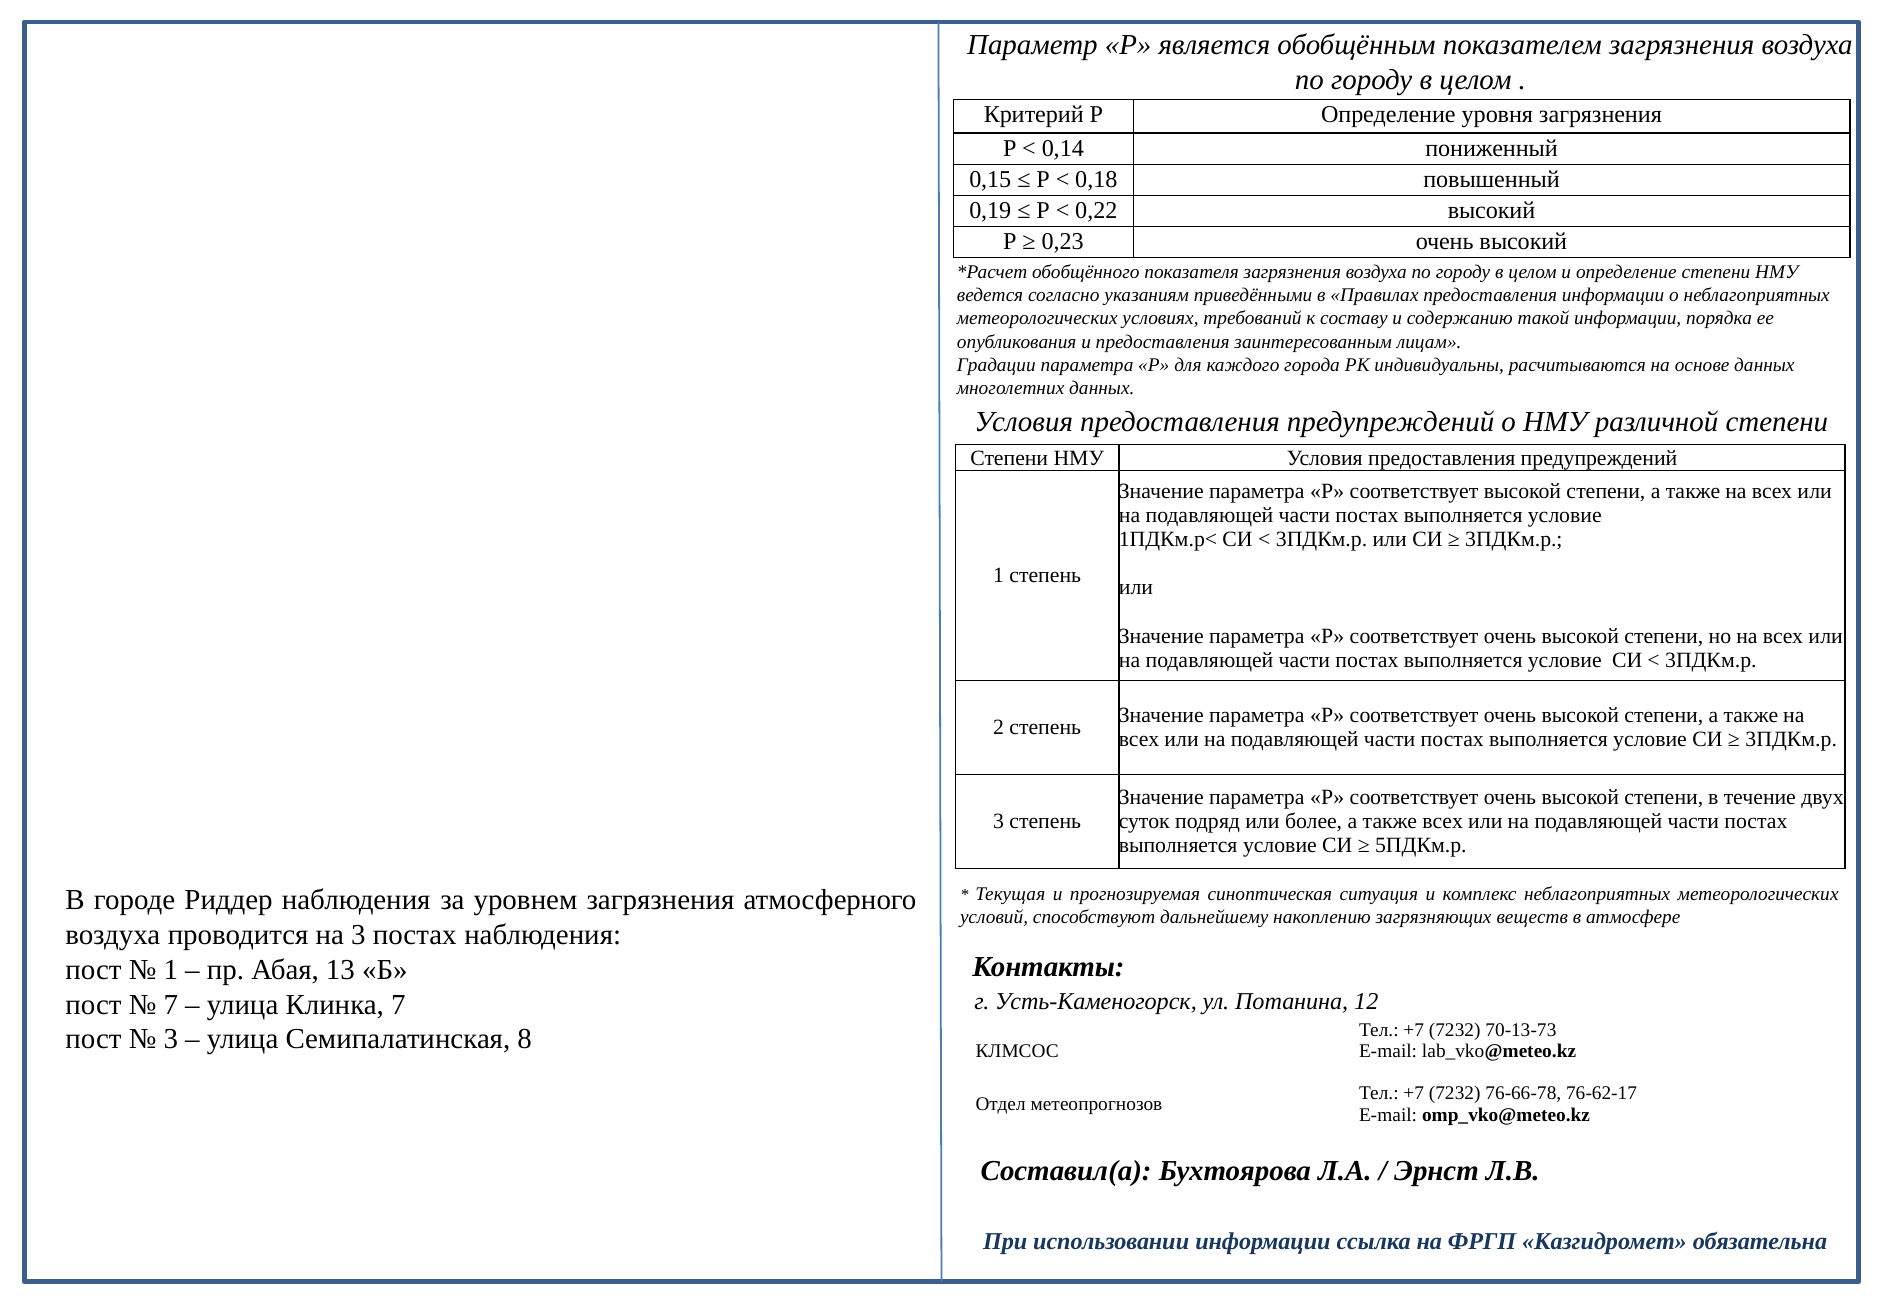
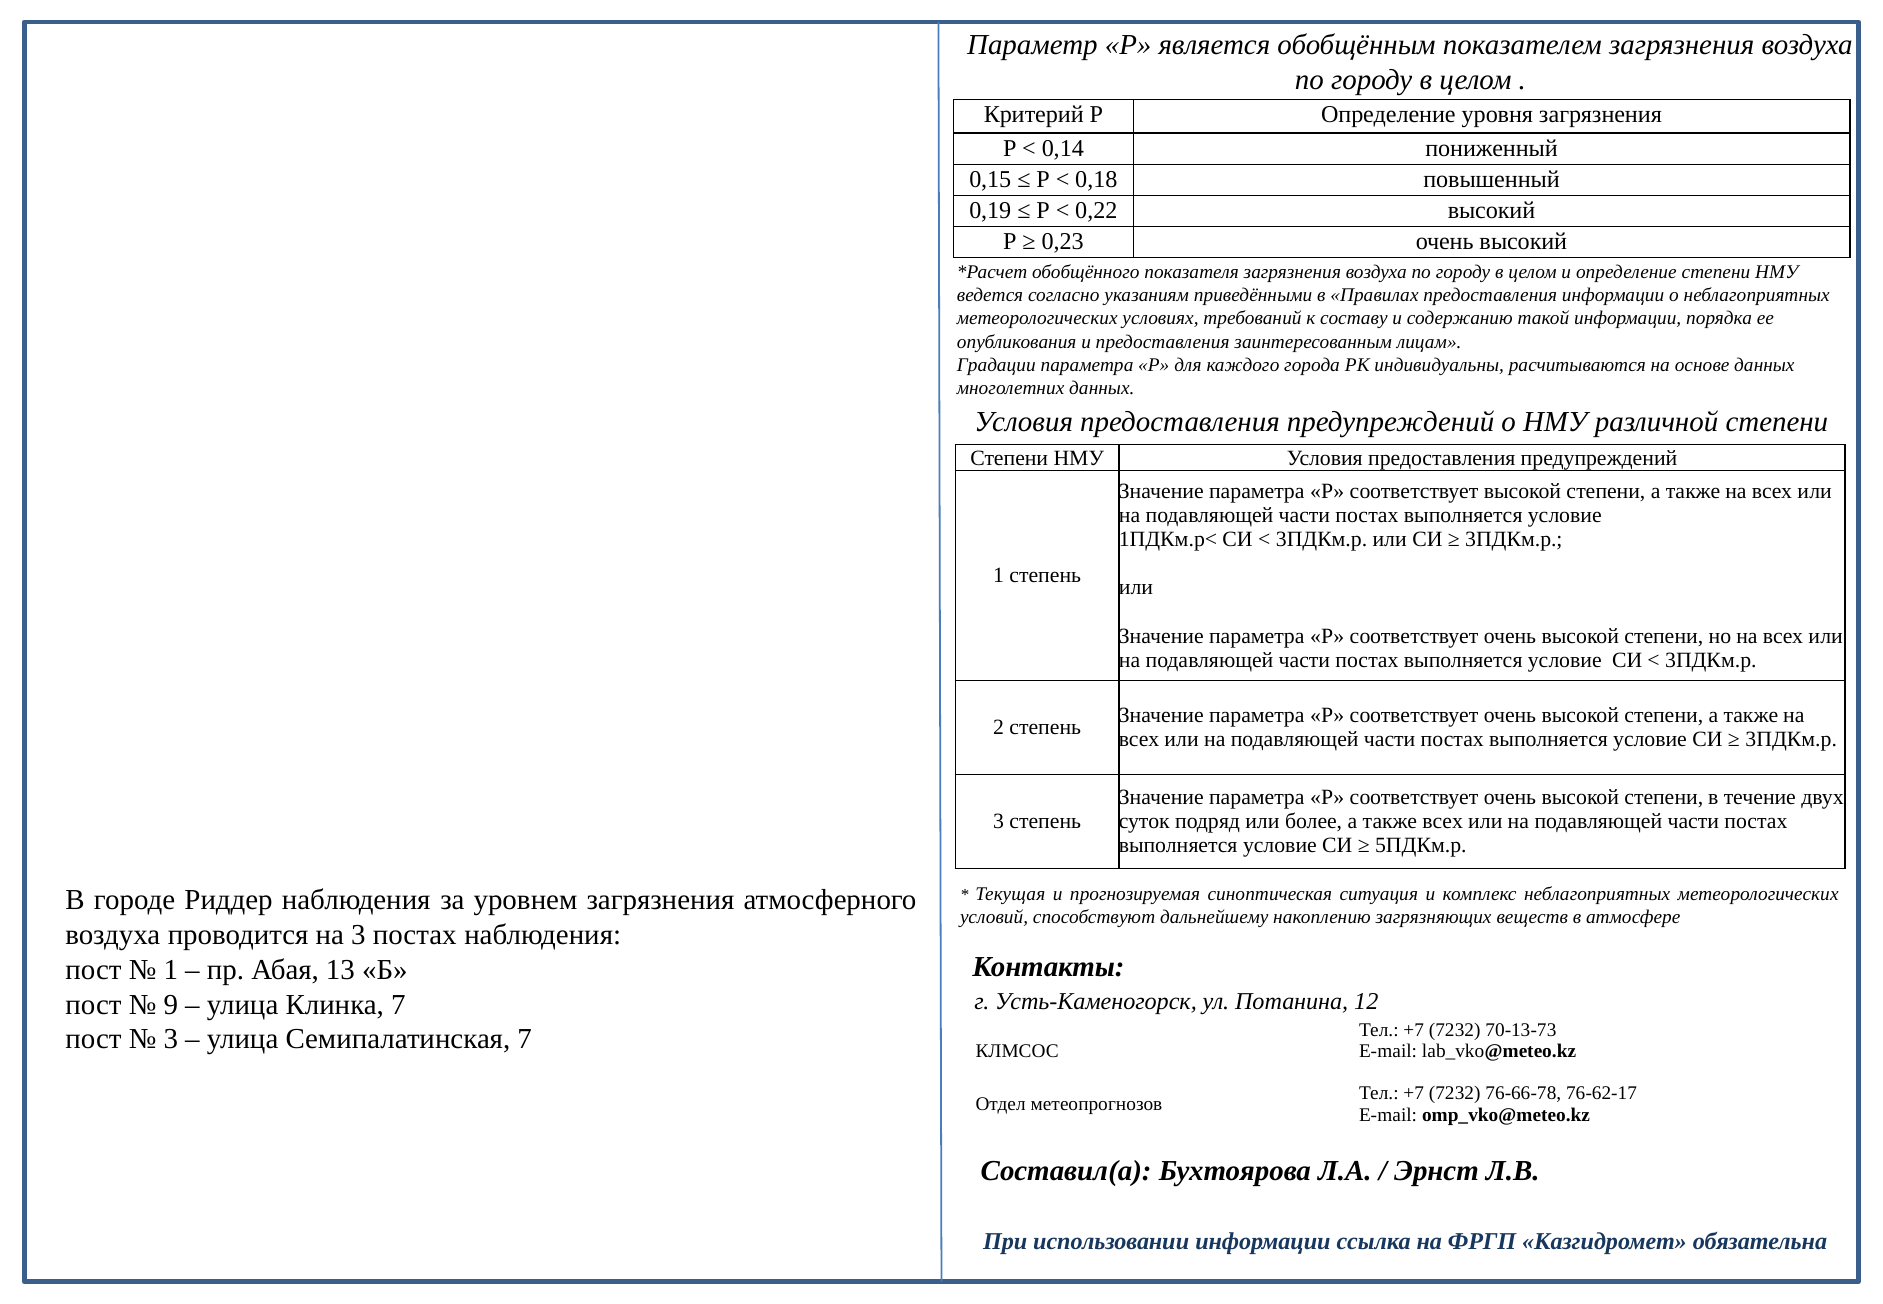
7 at (171, 1004): 7 -> 9
Семипалатинская 8: 8 -> 7
